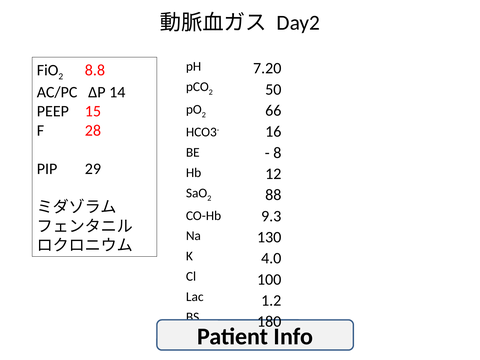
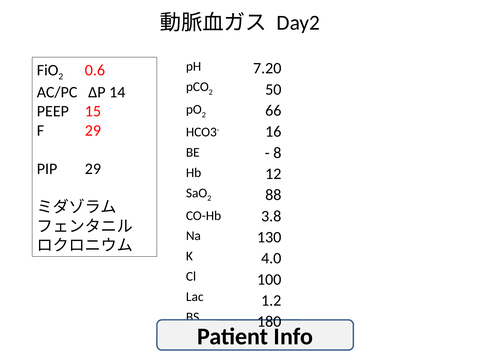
8.8: 8.8 -> 0.6
F 28: 28 -> 29
9.3: 9.3 -> 3.8
